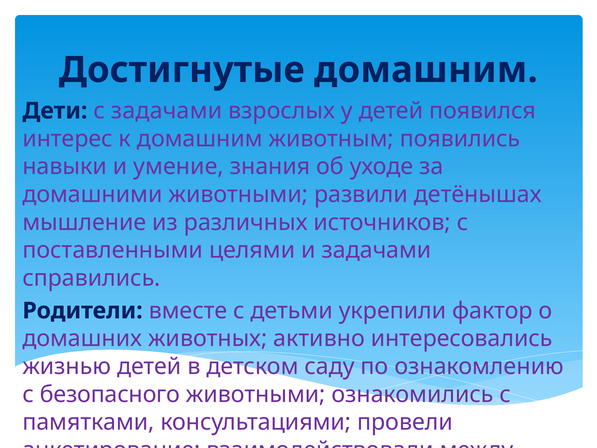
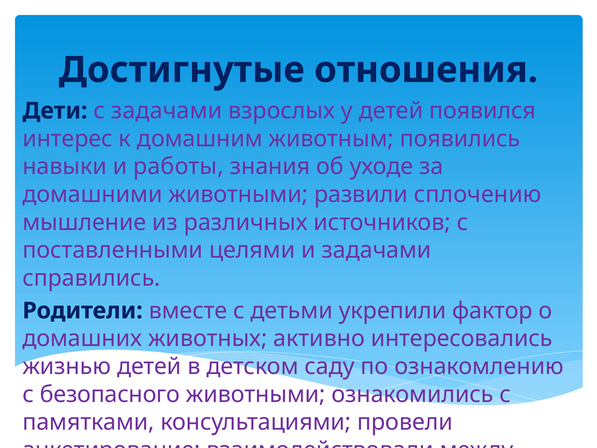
Достигнутые домашним: домашним -> отношения
умение: умение -> работы
детёнышах: детёнышах -> сплочению
